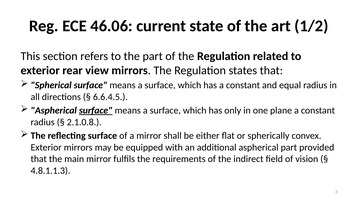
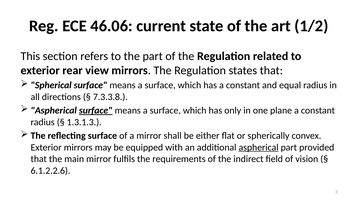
6.6.4.5: 6.6.4.5 -> 7.3.3.8
2.1.0.8: 2.1.0.8 -> 1.3.1.3
aspherical at (259, 148) underline: none -> present
4.8.1.1.3: 4.8.1.1.3 -> 6.1.2.2.6
